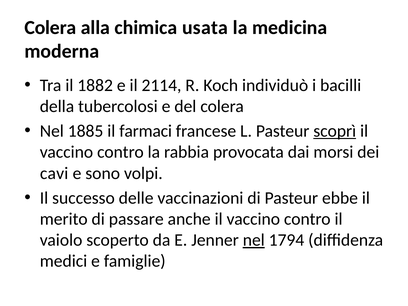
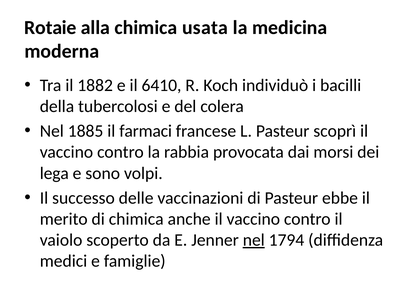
Colera at (50, 28): Colera -> Rotaie
2114: 2114 -> 6410
scoprì underline: present -> none
cavi: cavi -> lega
di passare: passare -> chimica
